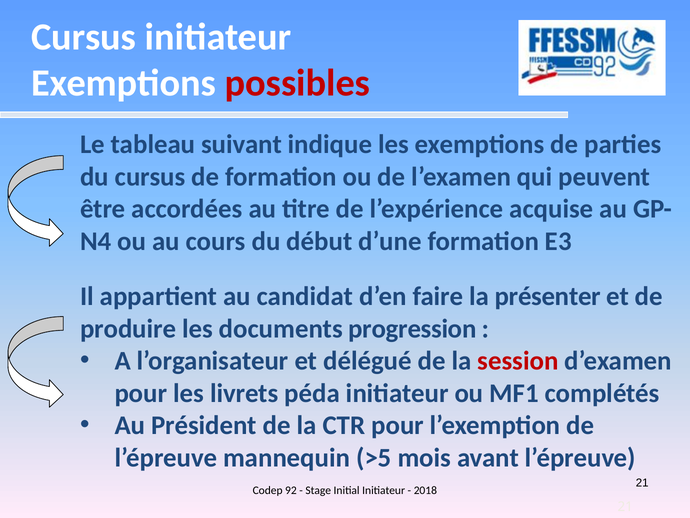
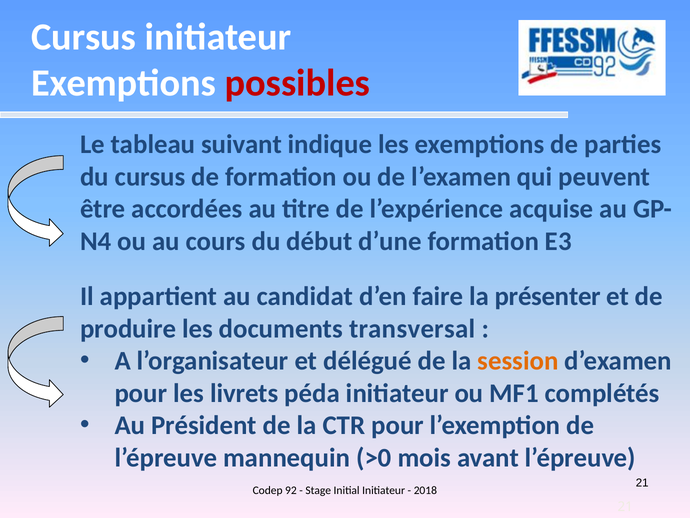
progression: progression -> transversal
session colour: red -> orange
>5: >5 -> >0
